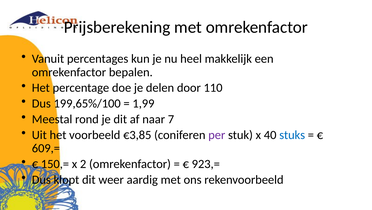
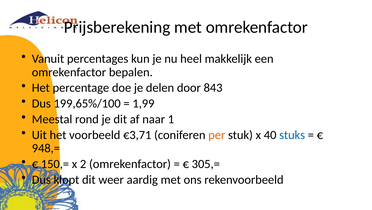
110: 110 -> 843
7: 7 -> 1
€3,85: €3,85 -> €3,71
per colour: purple -> orange
609,=: 609,= -> 948,=
923,=: 923,= -> 305,=
